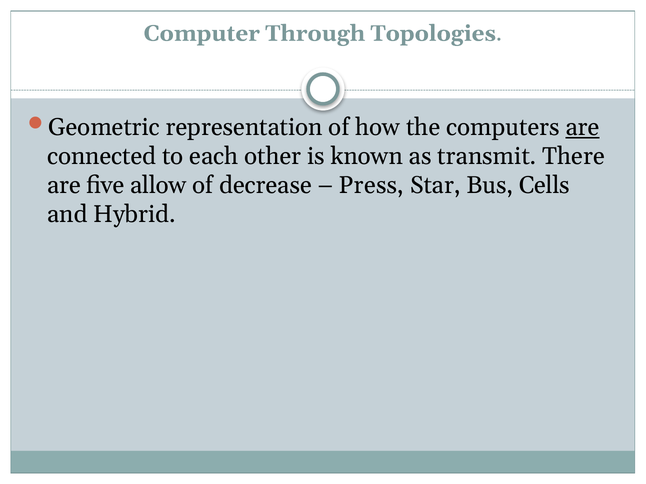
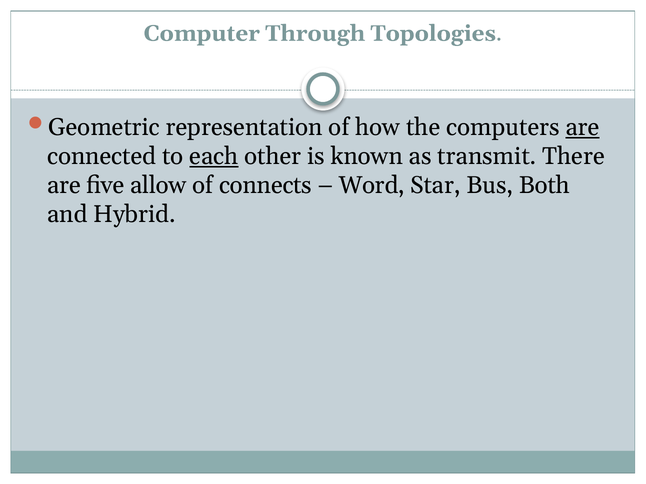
each underline: none -> present
decrease: decrease -> connects
Press: Press -> Word
Cells: Cells -> Both
